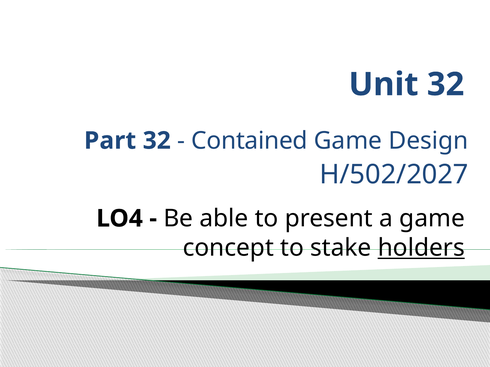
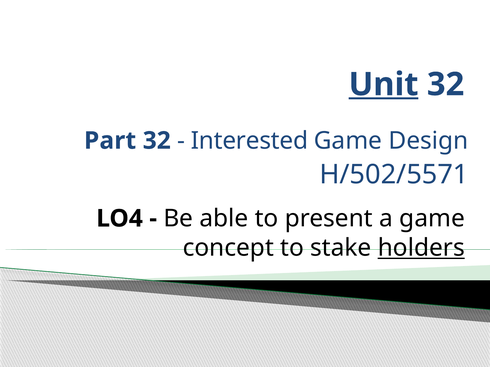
Unit underline: none -> present
Contained: Contained -> Interested
H/502/2027: H/502/2027 -> H/502/5571
